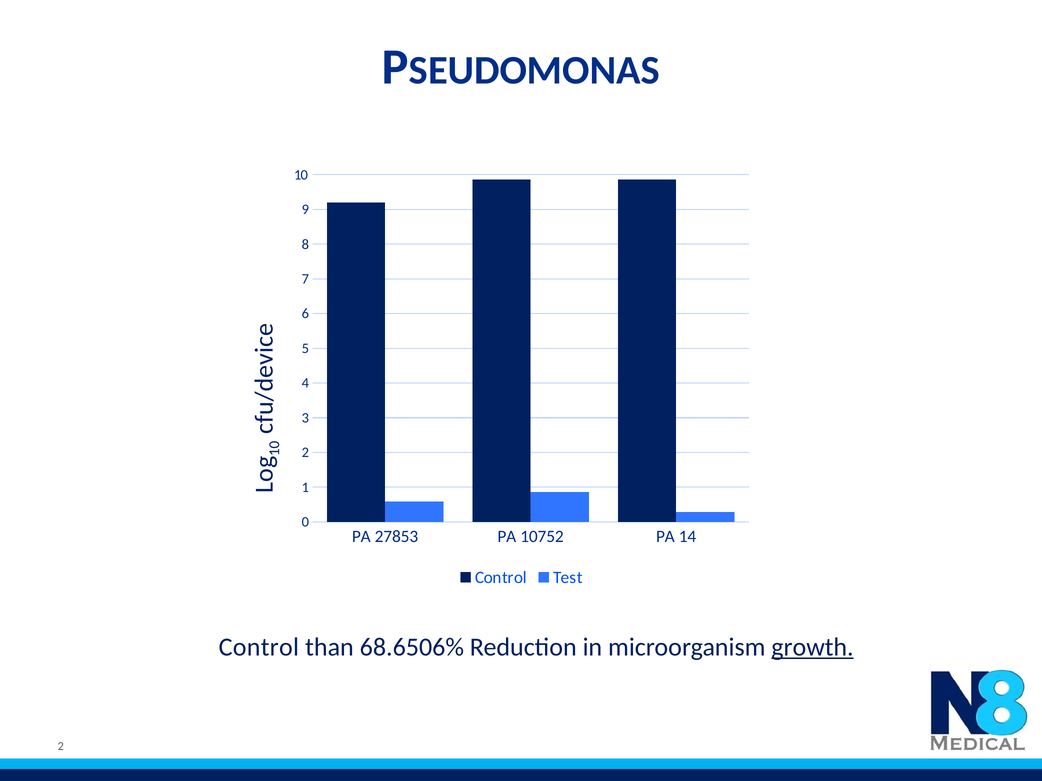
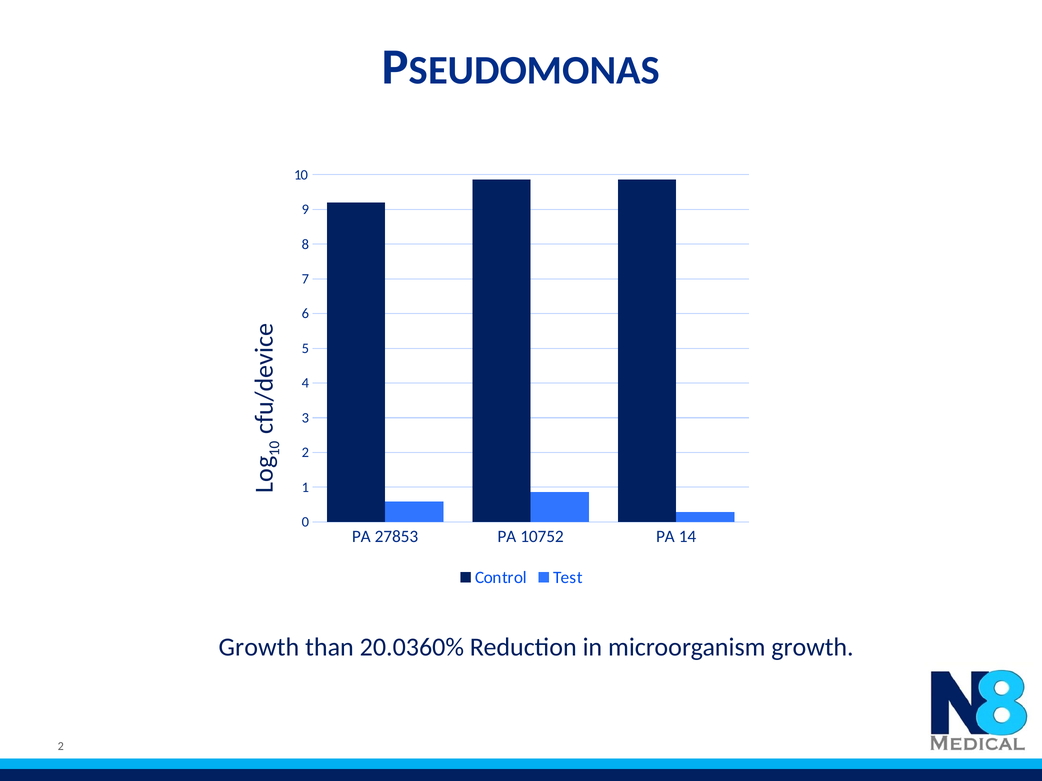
Control at (259, 648): Control -> Growth
68.6506%: 68.6506% -> 20.0360%
growth at (813, 648) underline: present -> none
